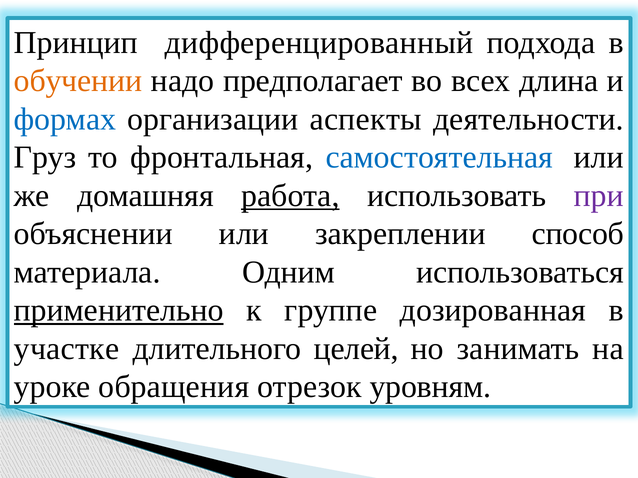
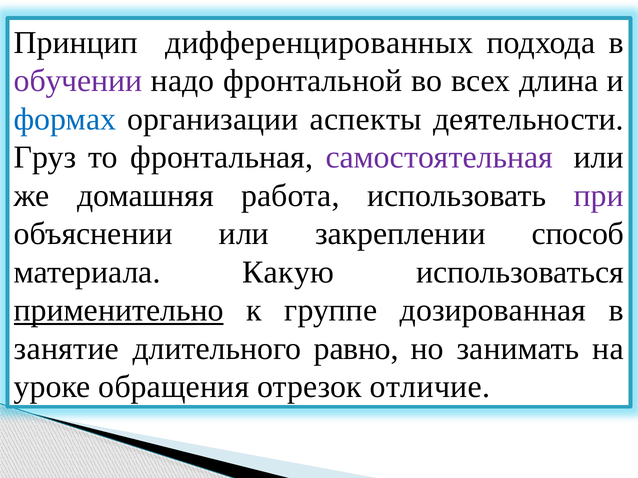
дифференцированный: дифференцированный -> дифференцированных
обучении colour: orange -> purple
предполагает: предполагает -> фронтальной
самостоятельная colour: blue -> purple
работа underline: present -> none
Одним: Одним -> Какую
участке: участке -> занятие
целей: целей -> равно
уровням: уровням -> отличие
